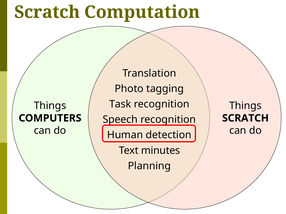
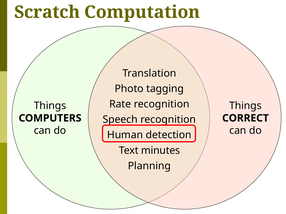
Task: Task -> Rate
SCRATCH at (245, 118): SCRATCH -> CORRECT
